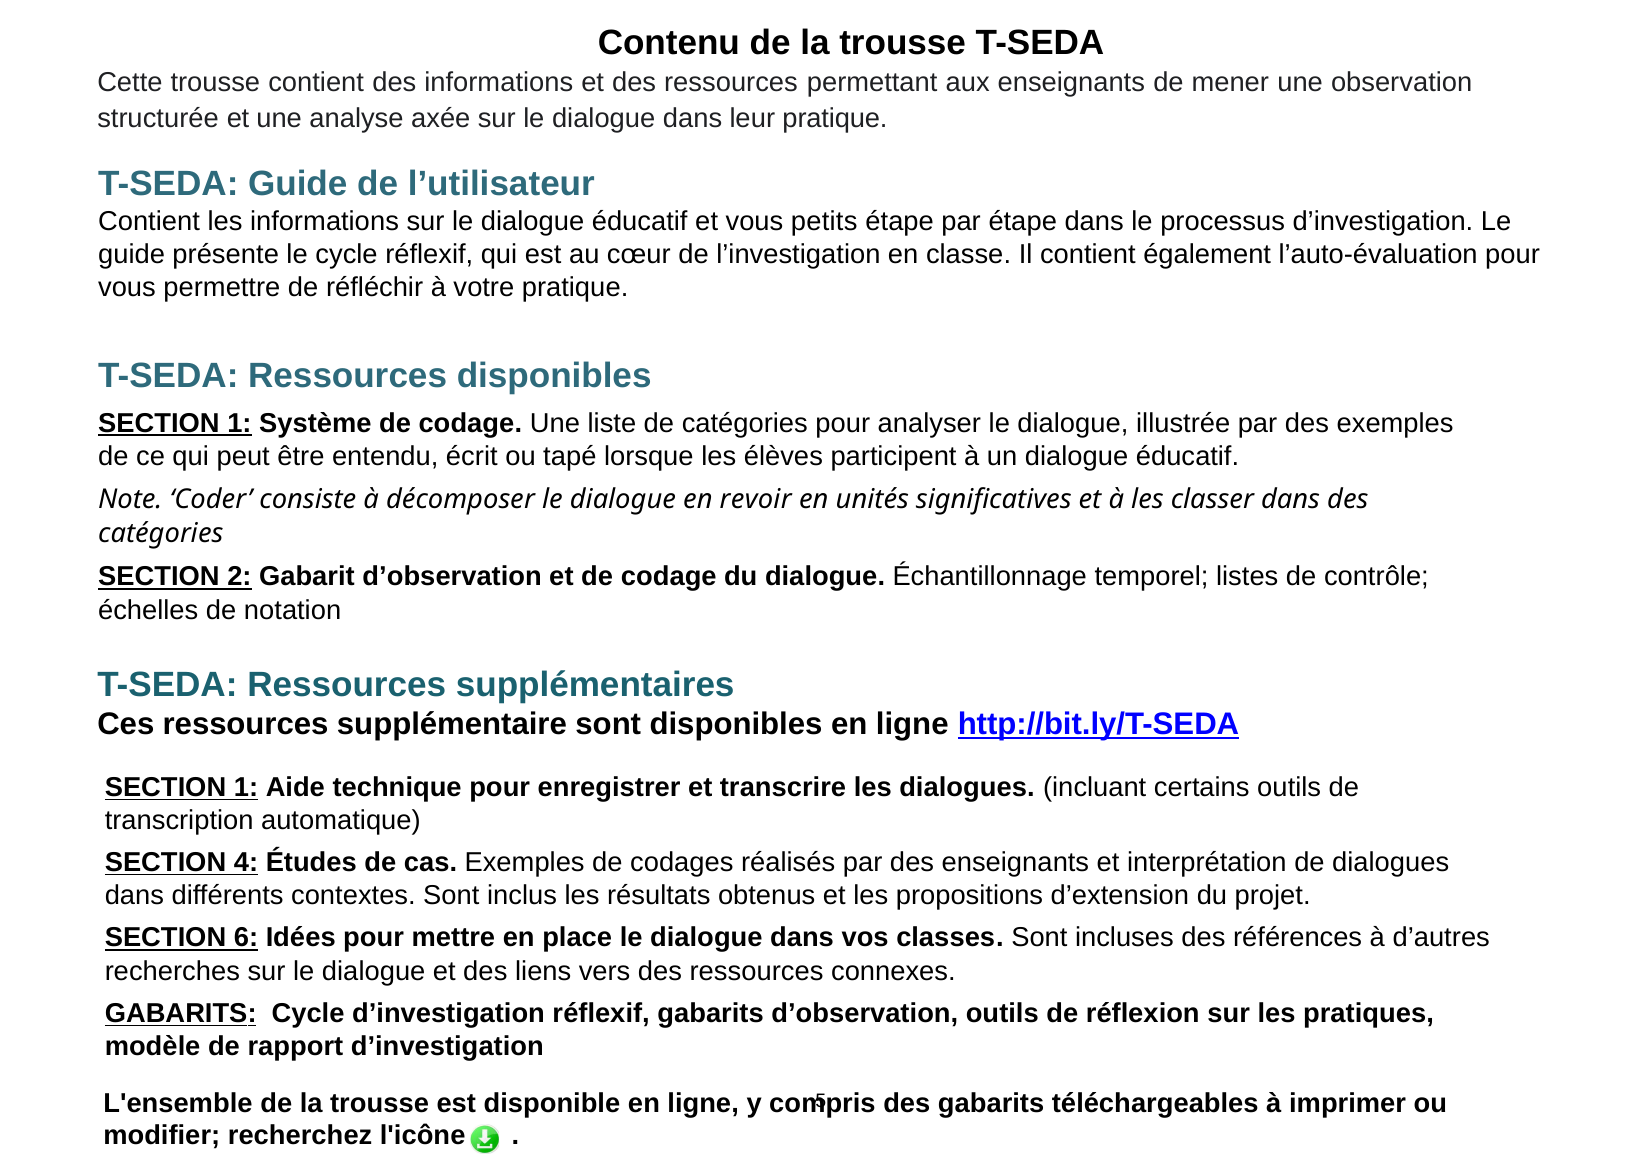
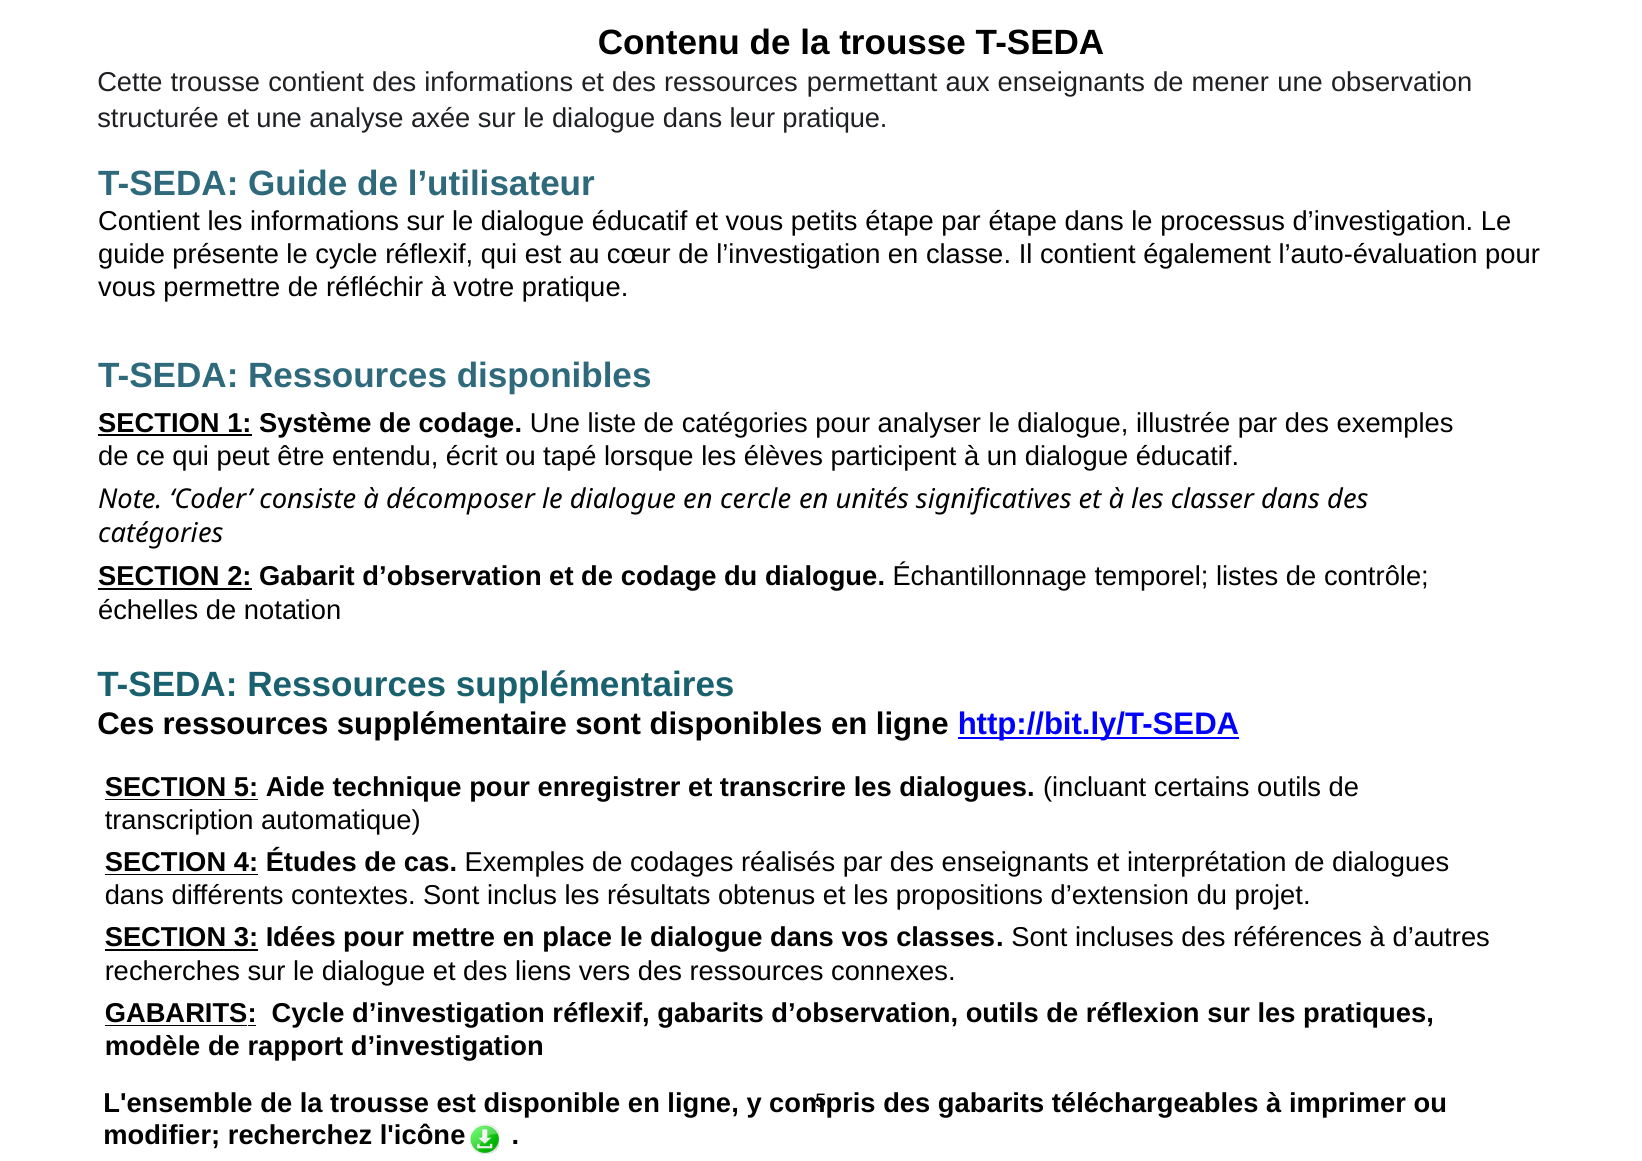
revoir: revoir -> cercle
1 at (246, 788): 1 -> 5
6: 6 -> 3
